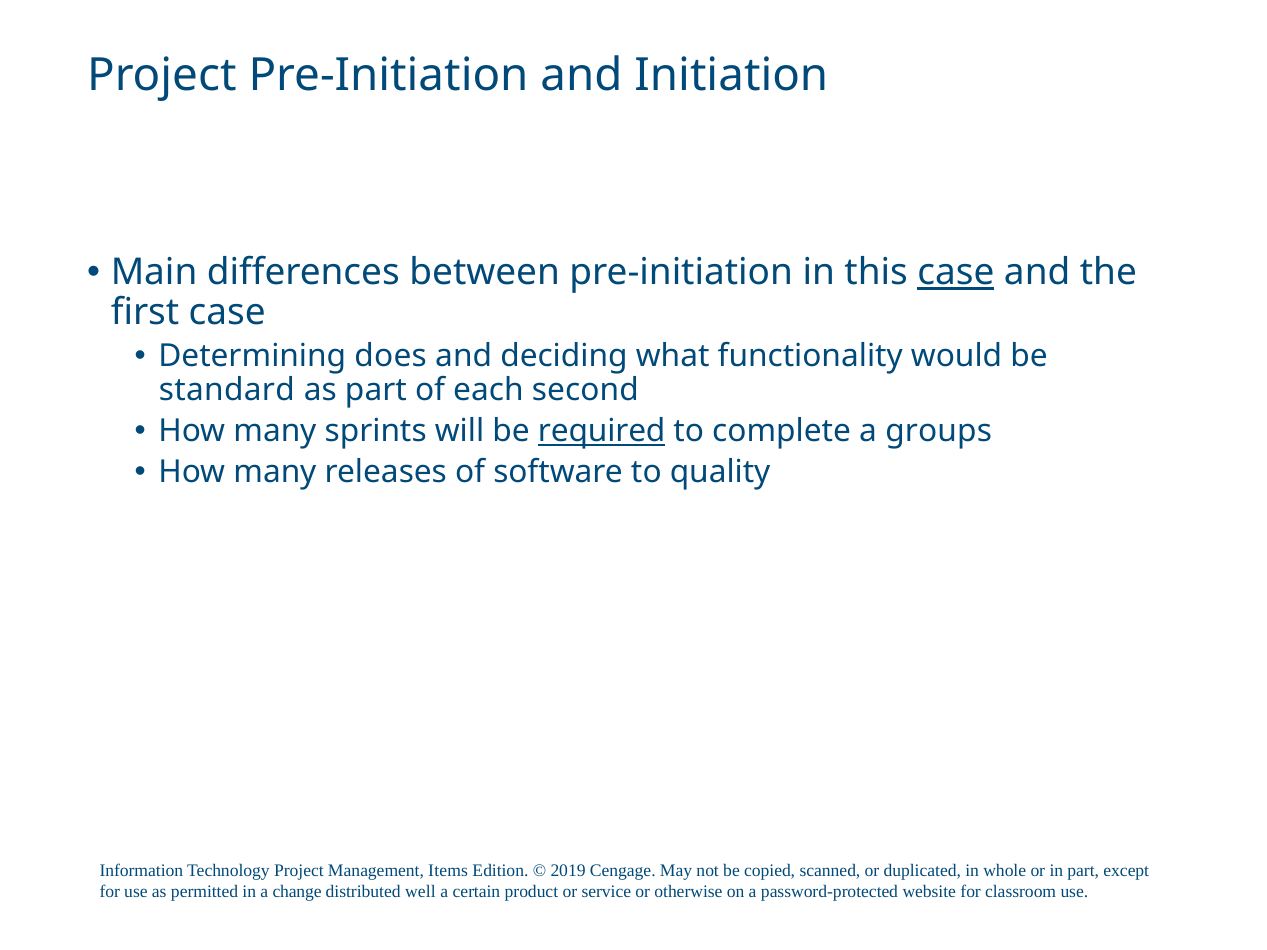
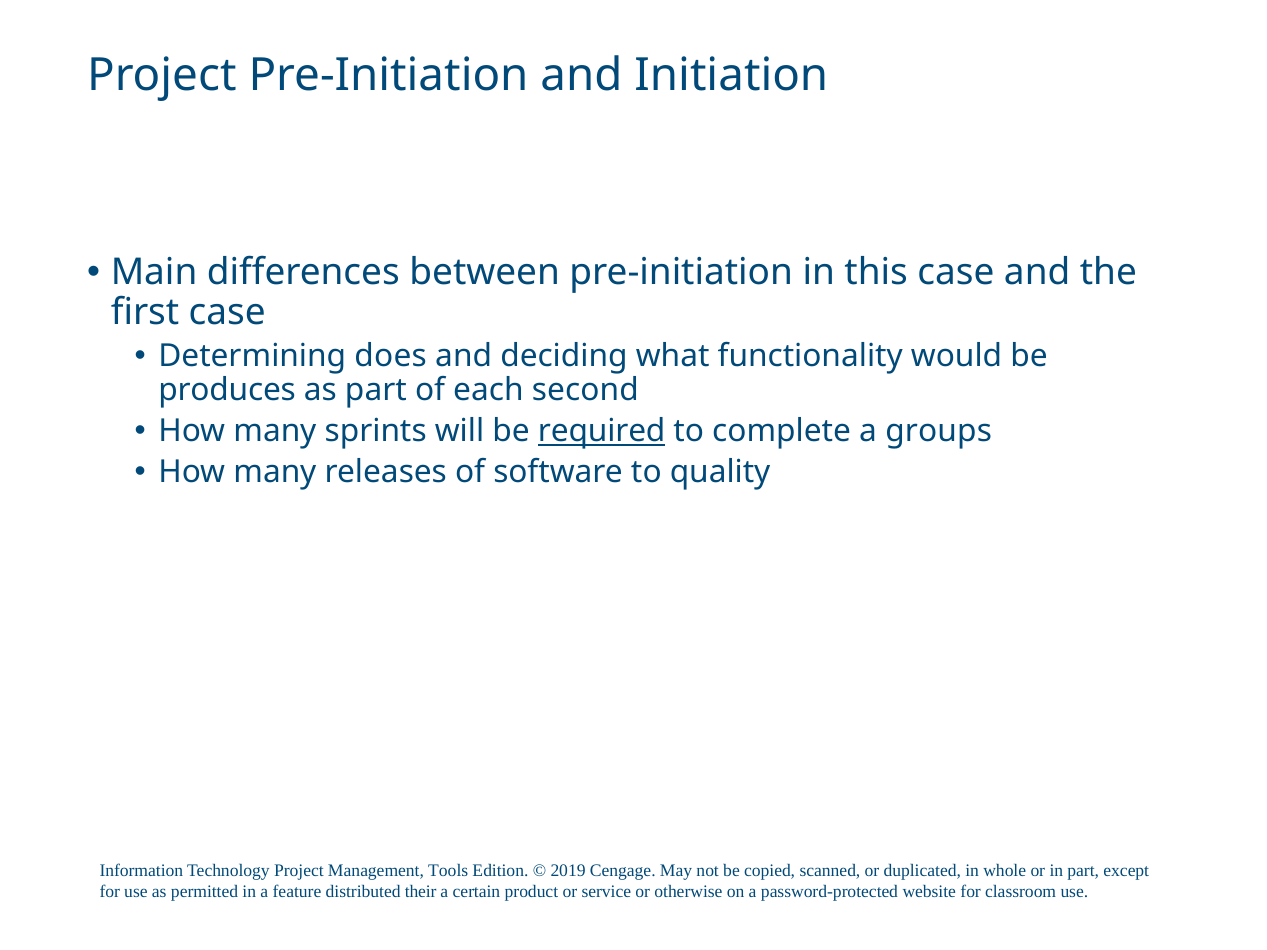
case at (956, 273) underline: present -> none
standard: standard -> produces
Items: Items -> Tools
change: change -> feature
well: well -> their
